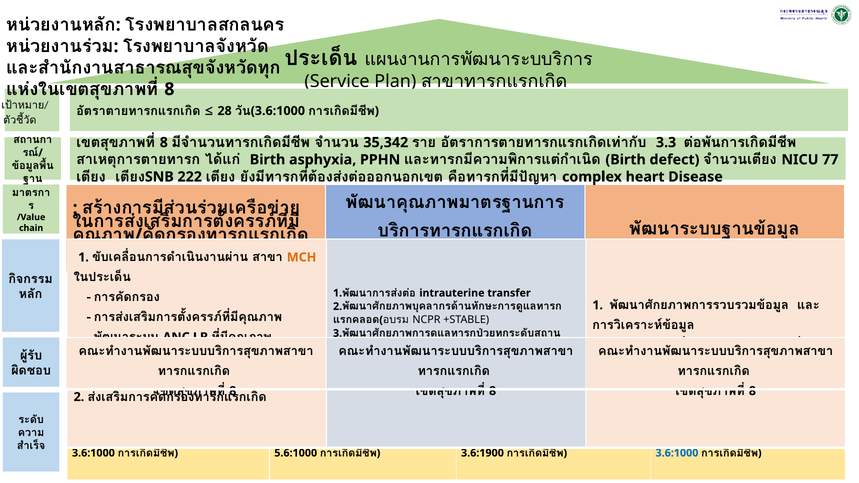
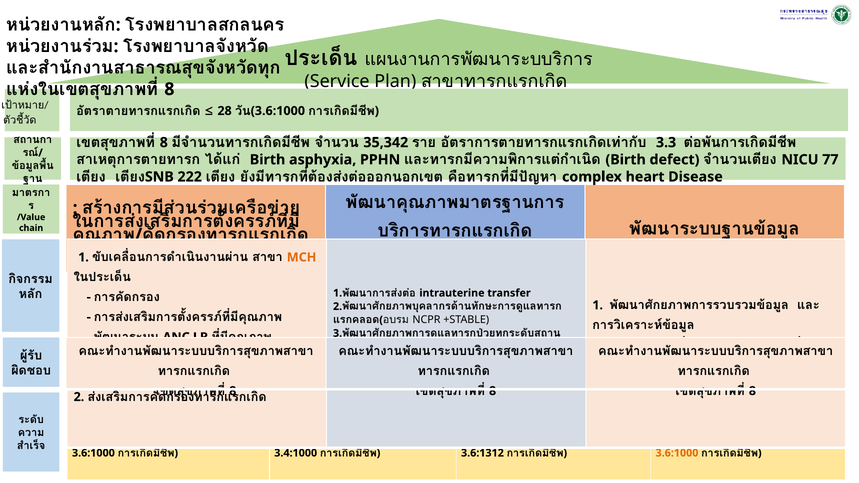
5.6:1000: 5.6:1000 -> 3.4:1000
3.6:1900: 3.6:1900 -> 3.6:1312
3.6:1000 at (677, 453) colour: blue -> orange
